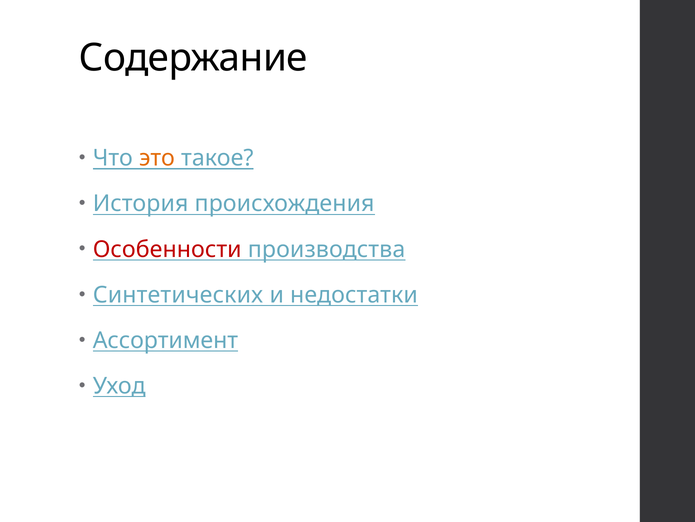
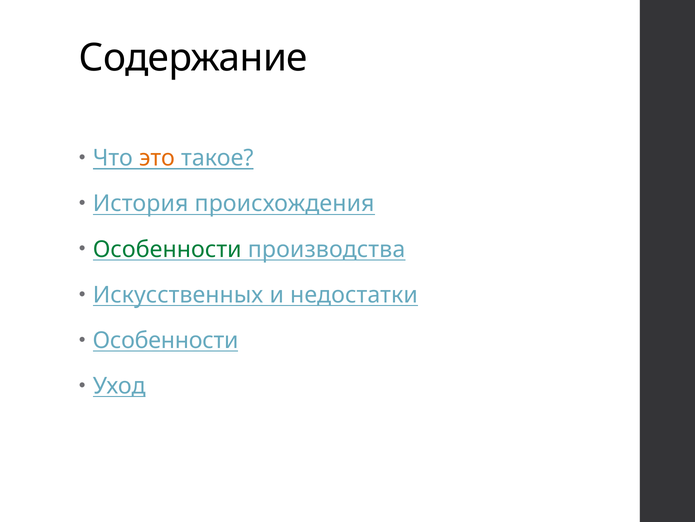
Особенности at (167, 249) colour: red -> green
Синтетических: Синтетических -> Искусственных
Ассортимент at (165, 340): Ассортимент -> Особенности
